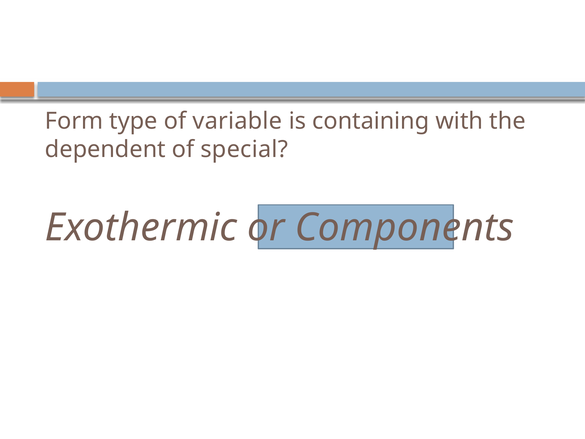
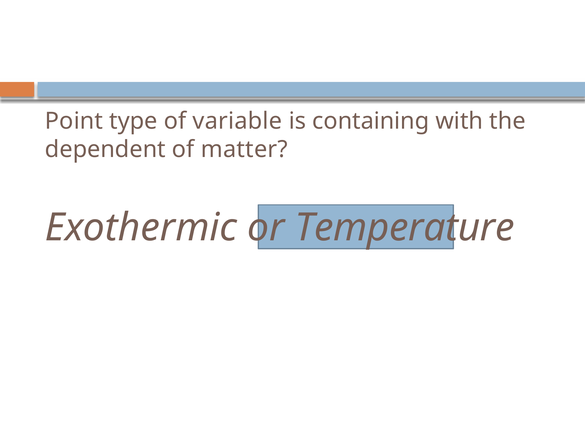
Form: Form -> Point
special: special -> matter
Components: Components -> Temperature
